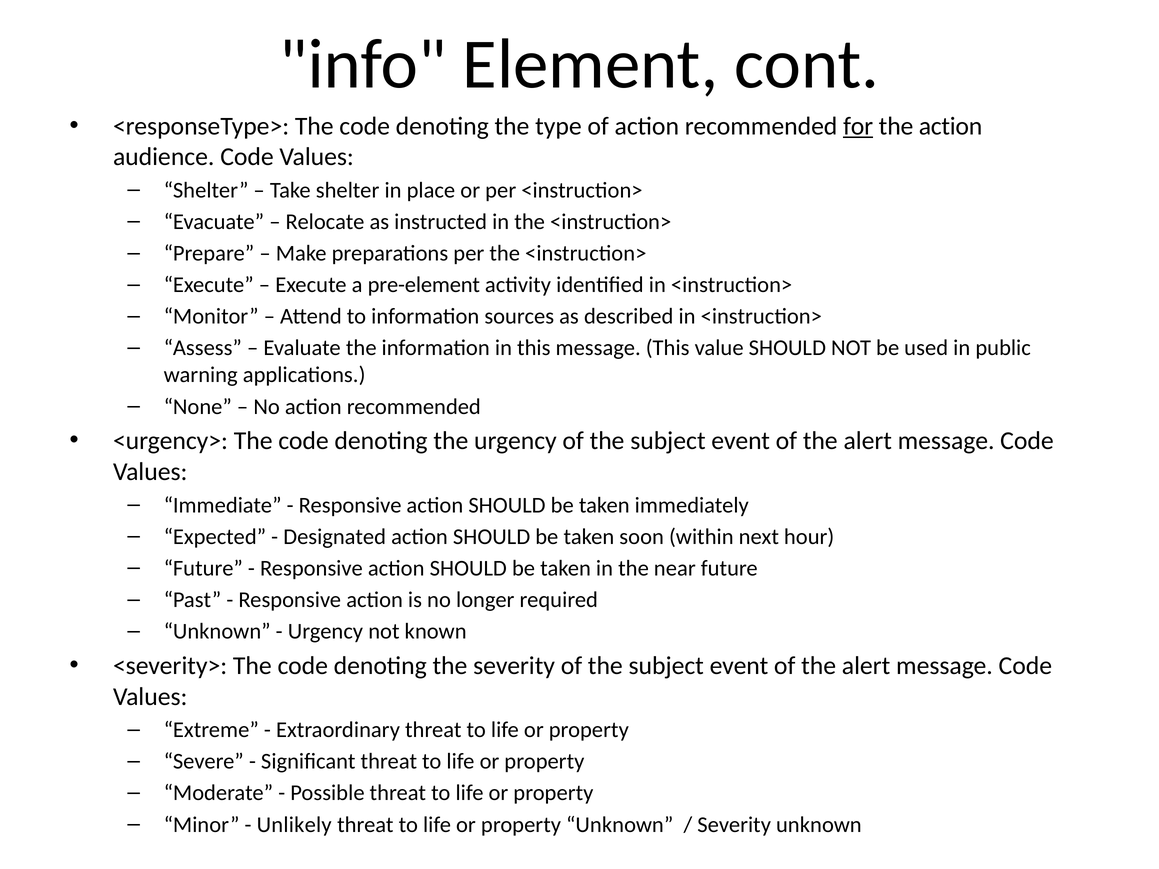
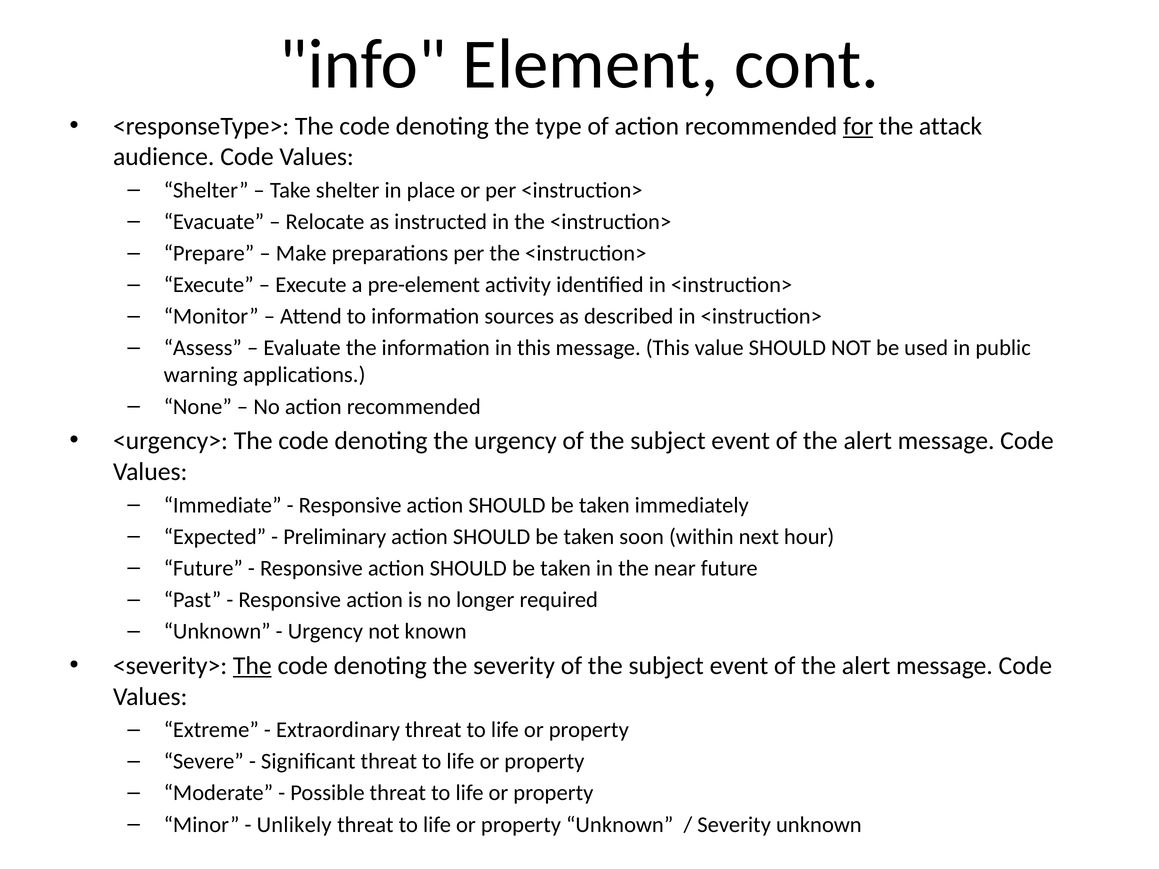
the action: action -> attack
Designated: Designated -> Preliminary
The at (252, 666) underline: none -> present
